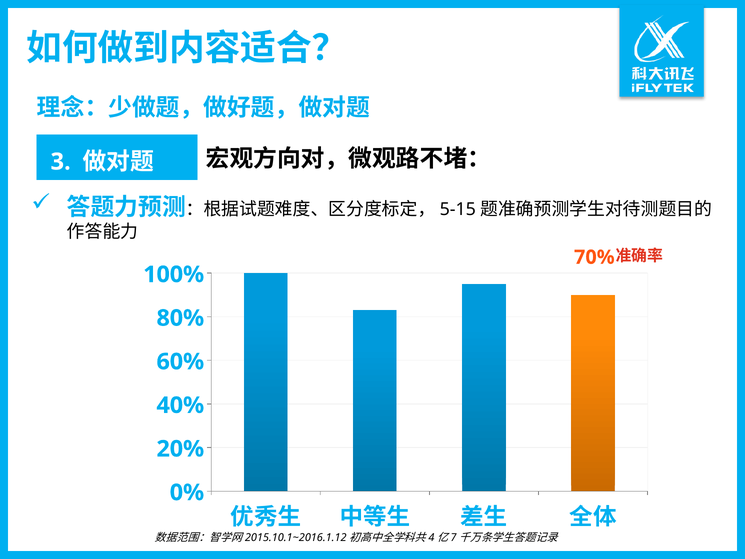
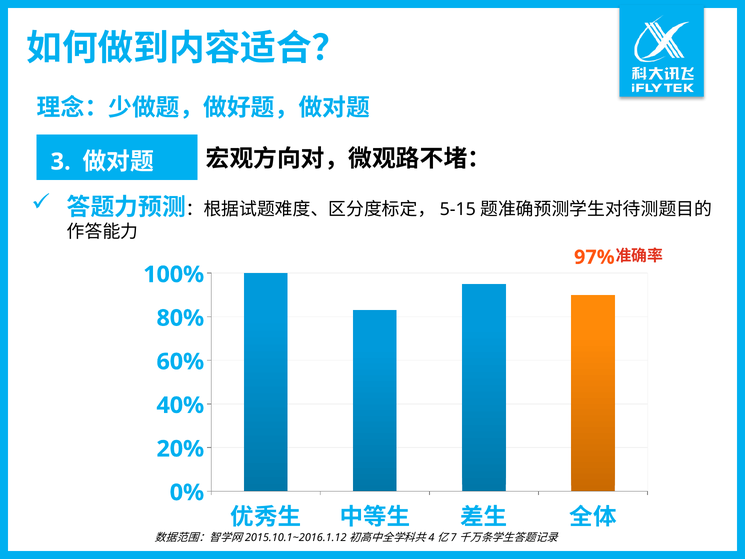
70%: 70% -> 97%
